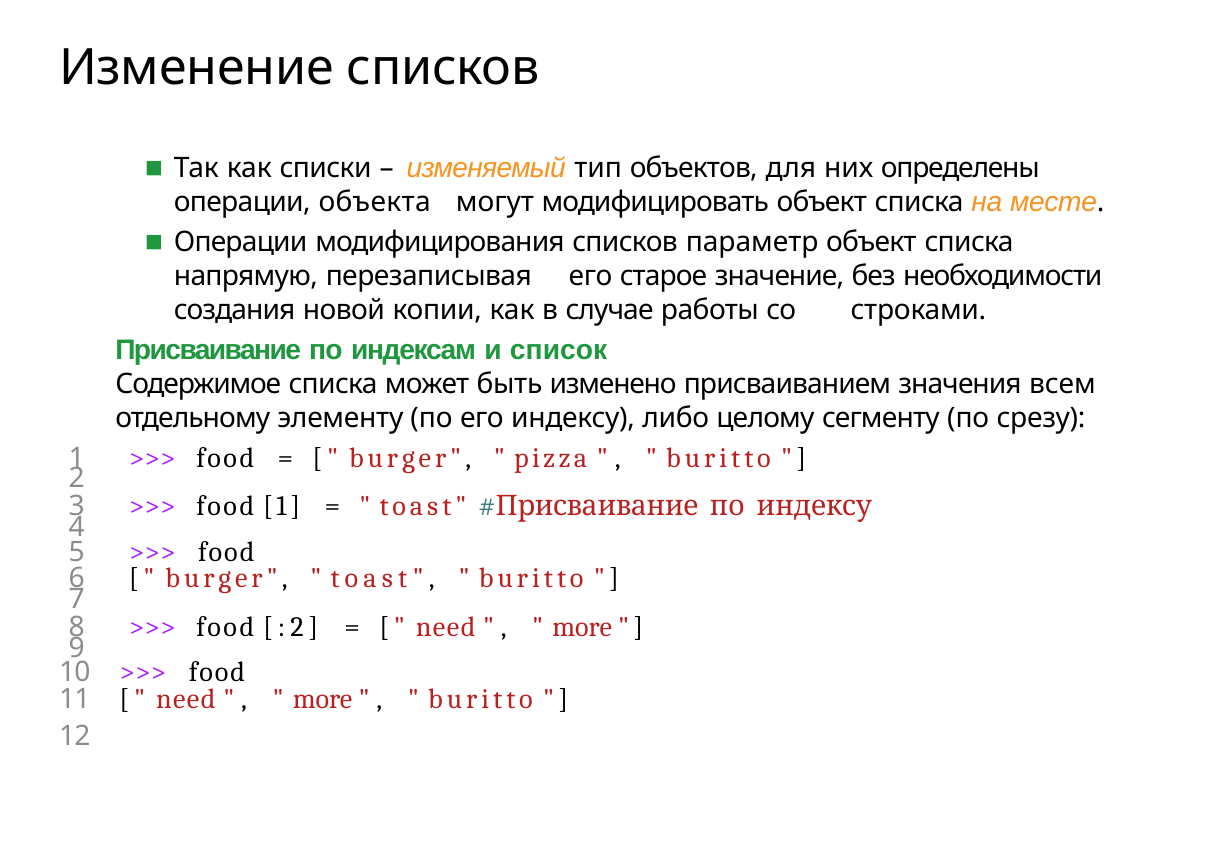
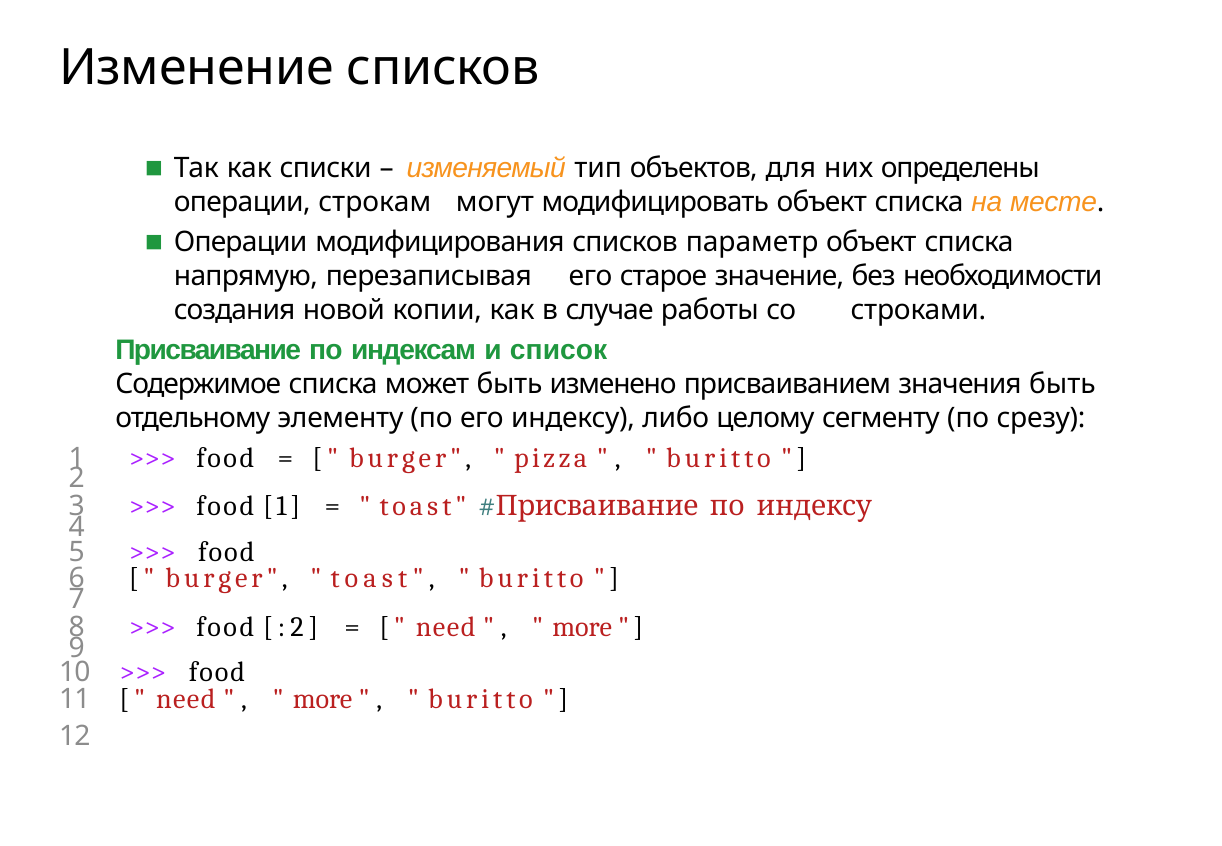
объекта: объекта -> строкам
значения всем: всем -> быть
